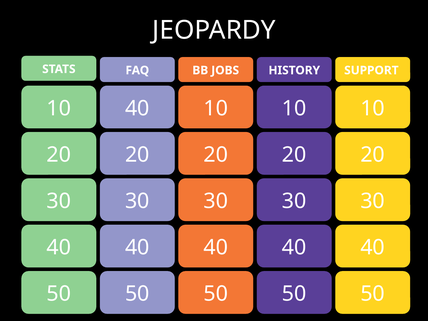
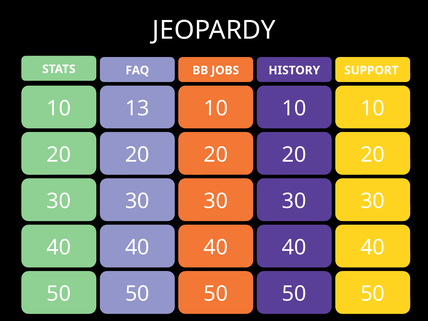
10 40: 40 -> 13
